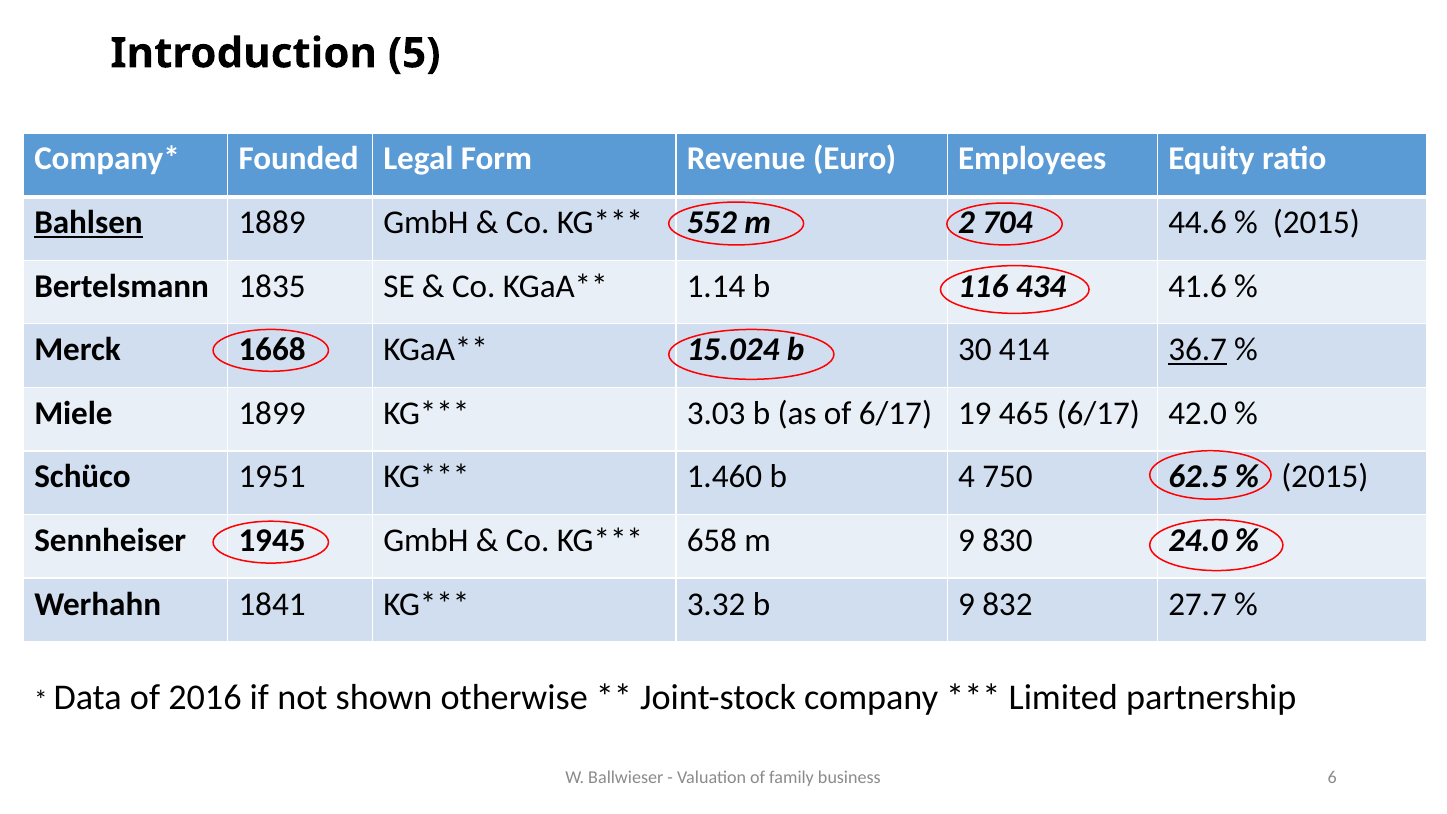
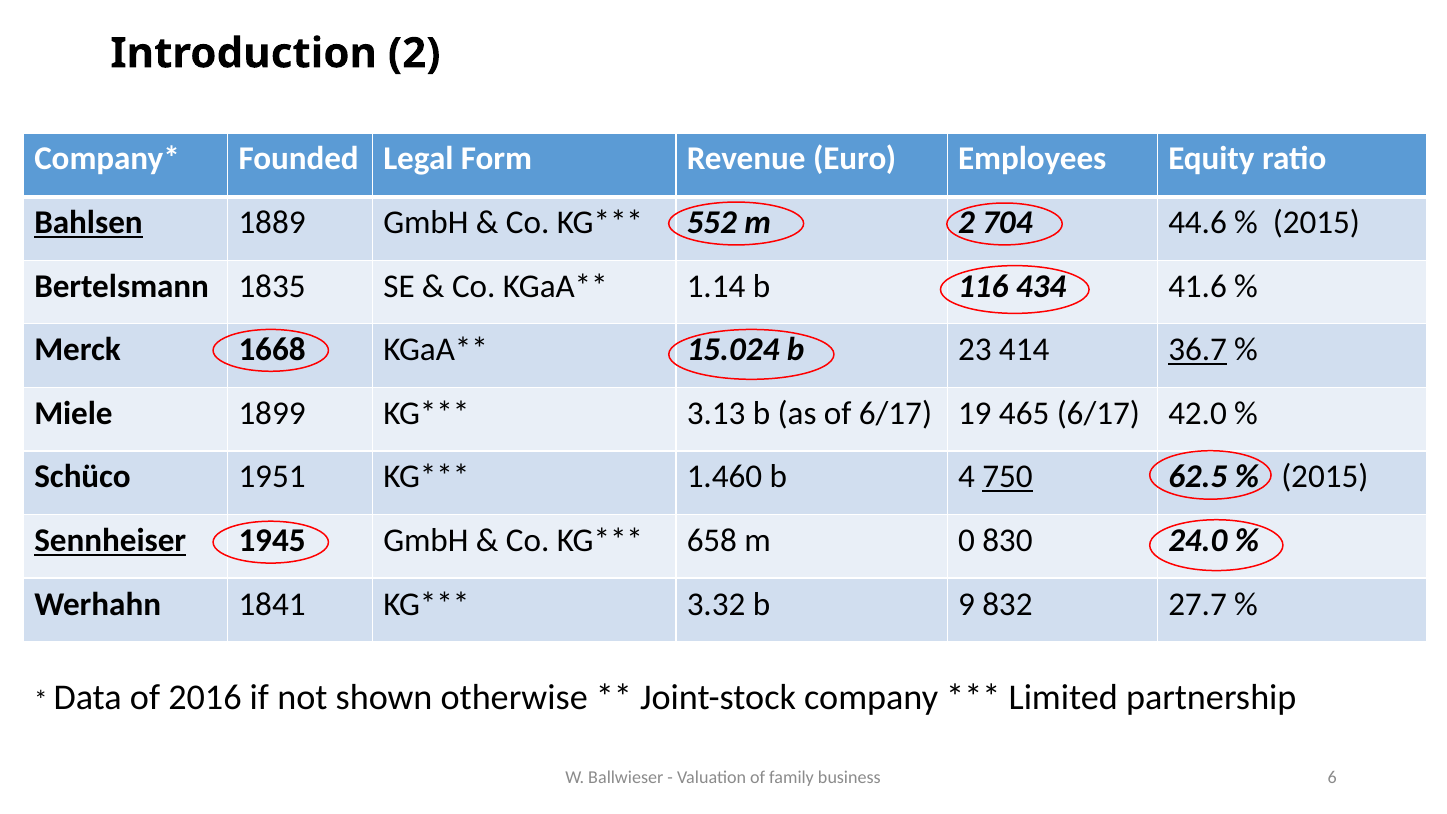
Introduction 5: 5 -> 2
30: 30 -> 23
3.03: 3.03 -> 3.13
750 underline: none -> present
Sennheiser underline: none -> present
m 9: 9 -> 0
